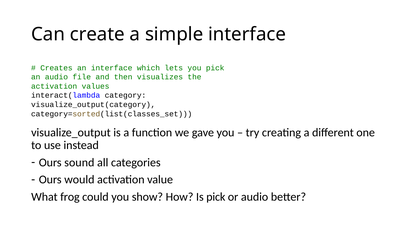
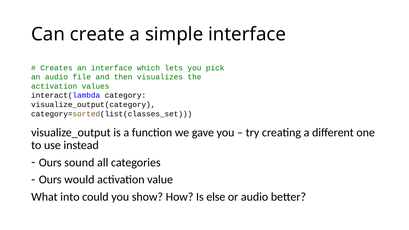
frog: frog -> into
Is pick: pick -> else
